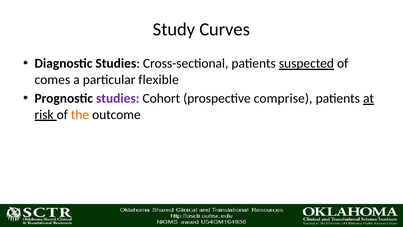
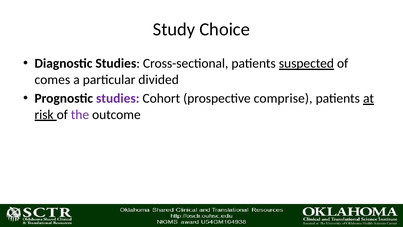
Curves: Curves -> Choice
flexible: flexible -> divided
the colour: orange -> purple
